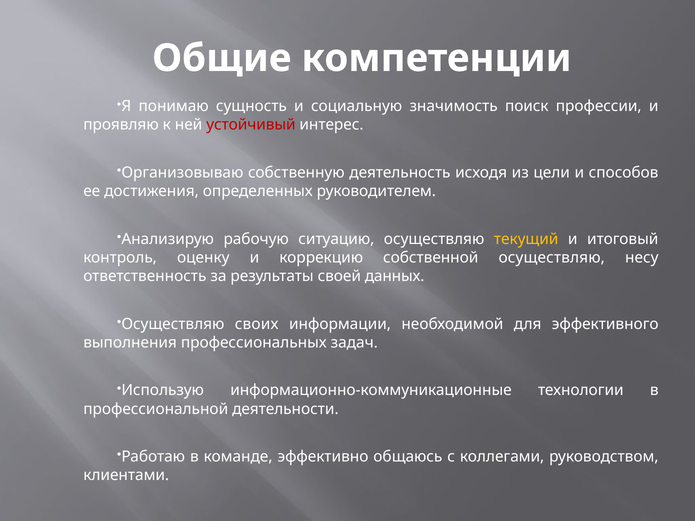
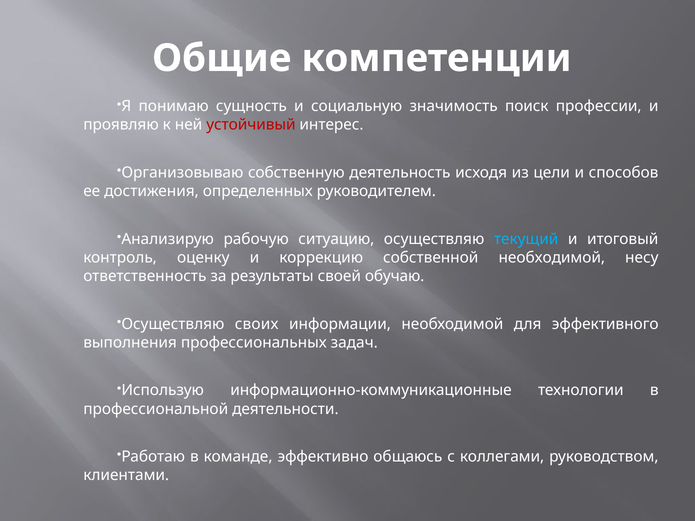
текущий colour: yellow -> light blue
собственной осуществляю: осуществляю -> необходимой
данных: данных -> обучаю
